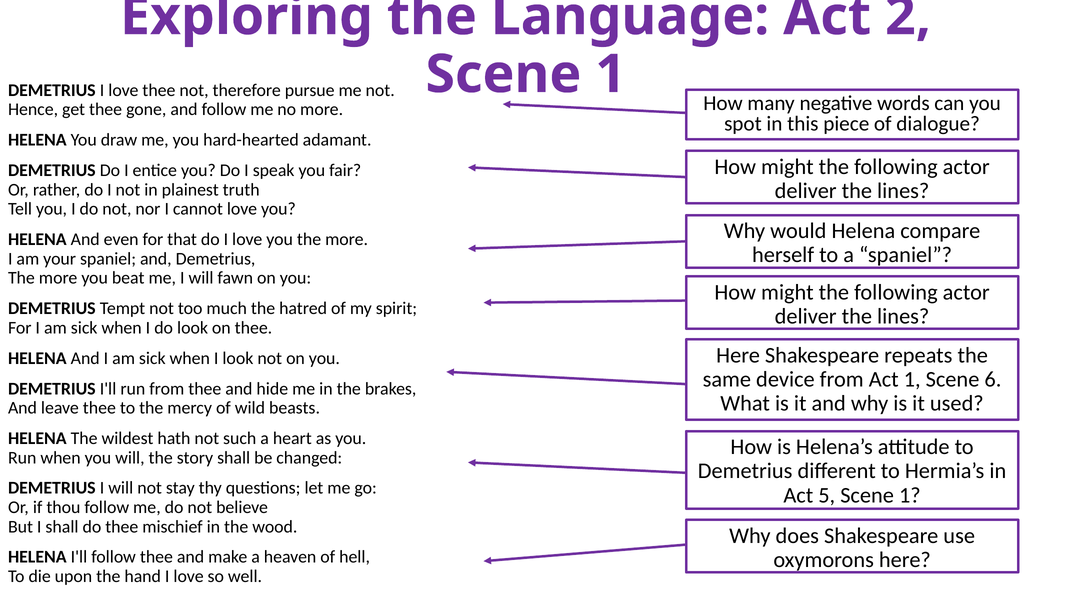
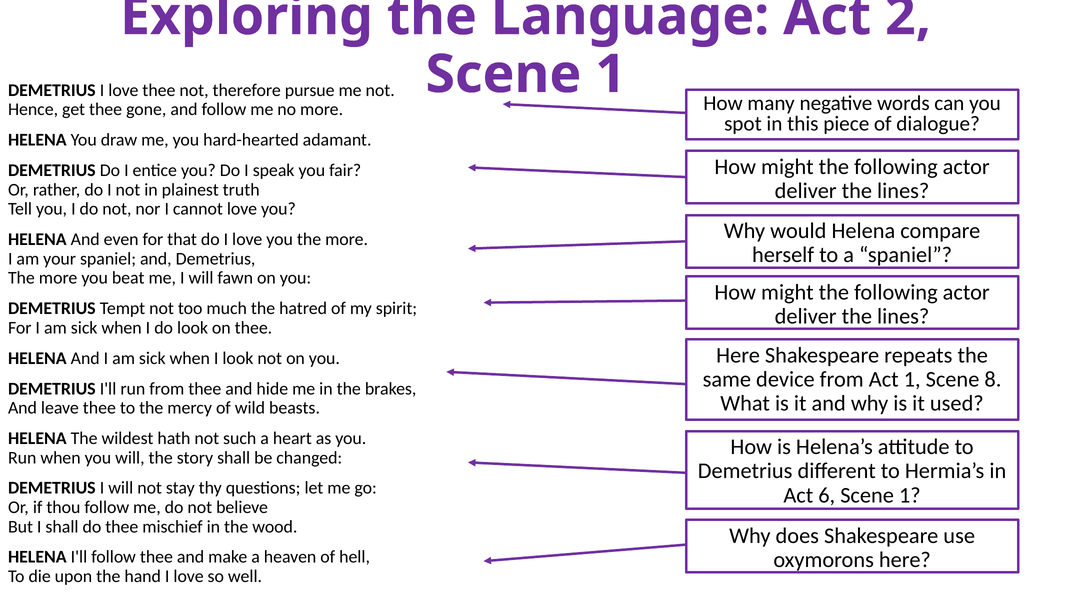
6: 6 -> 8
5: 5 -> 6
